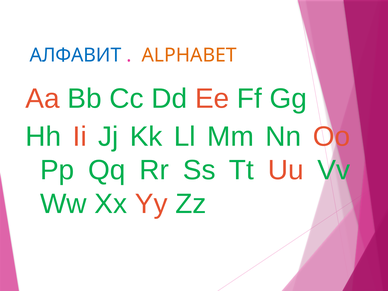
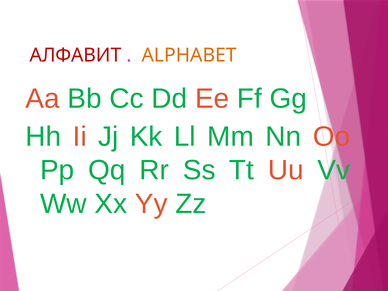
АЛФАВИТ colour: blue -> red
